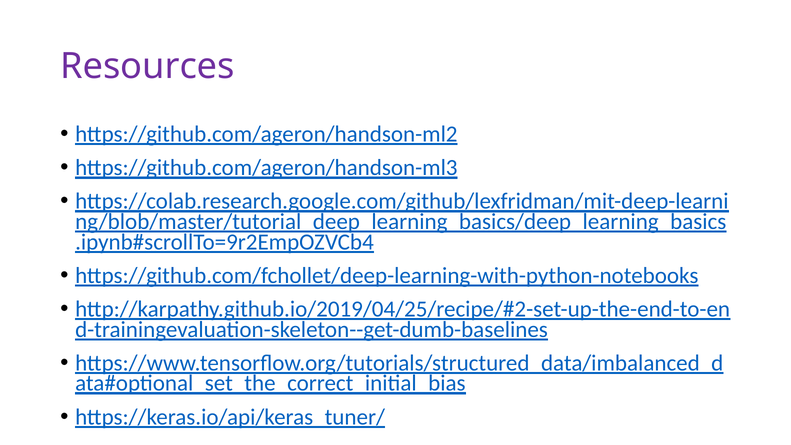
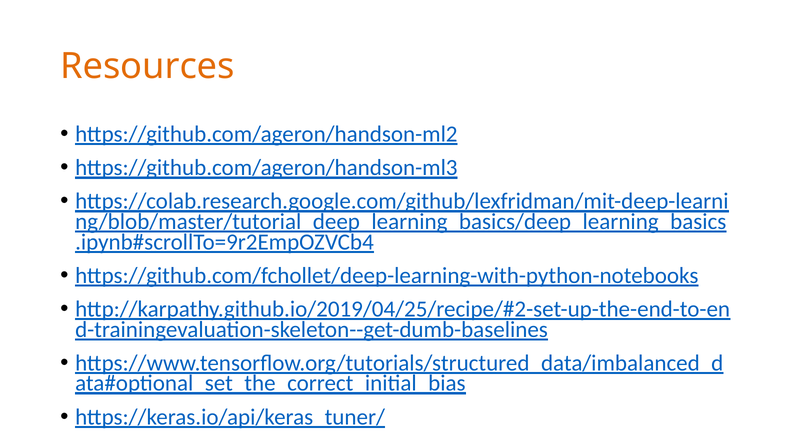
Resources colour: purple -> orange
